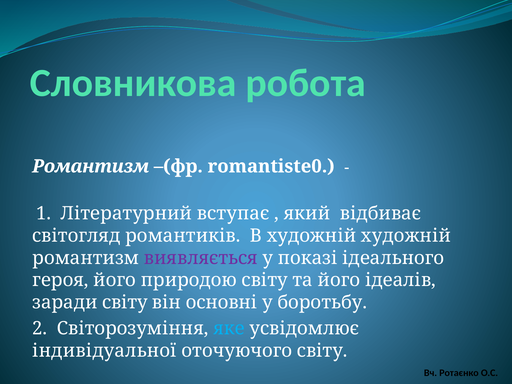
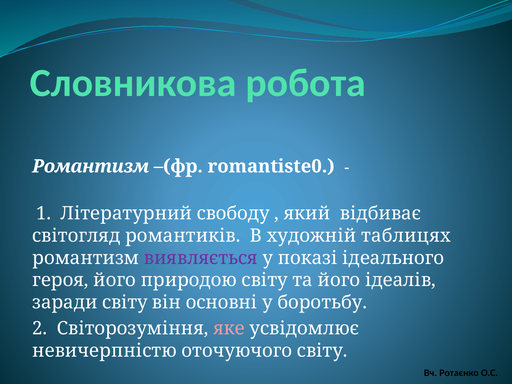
вступає: вступає -> свободу
художній художній: художній -> таблицях
яке colour: light blue -> pink
індивідуальної: індивідуальної -> невичерпністю
